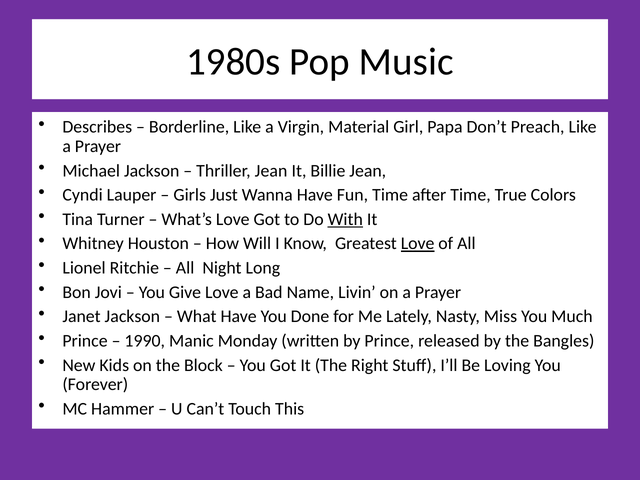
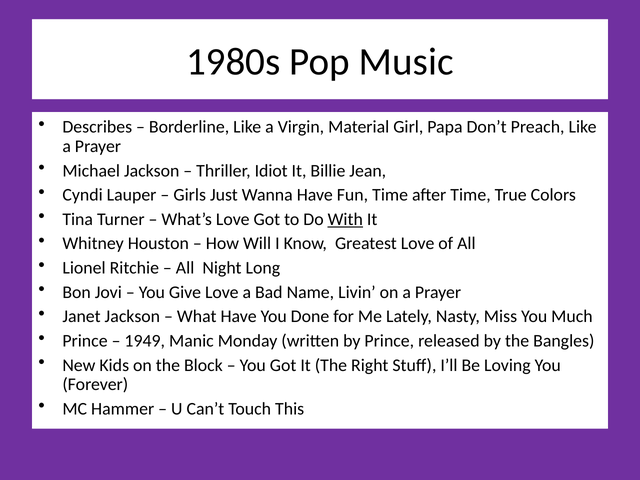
Thriller Jean: Jean -> Idiot
Love at (418, 244) underline: present -> none
1990: 1990 -> 1949
